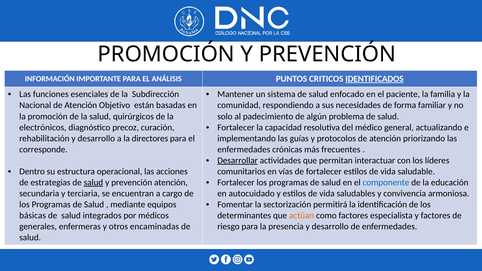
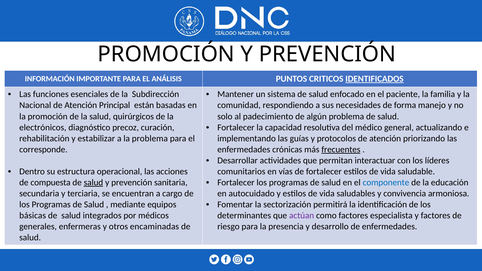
Objetivo: Objetivo -> Principal
familiar: familiar -> manejo
rehabilitación y desarrollo: desarrollo -> estabilizar
la directores: directores -> problema
frecuentes underline: none -> present
Desarrollar underline: present -> none
estrategias: estrategias -> compuesta
prevención atención: atención -> sanitaria
actúan colour: orange -> purple
